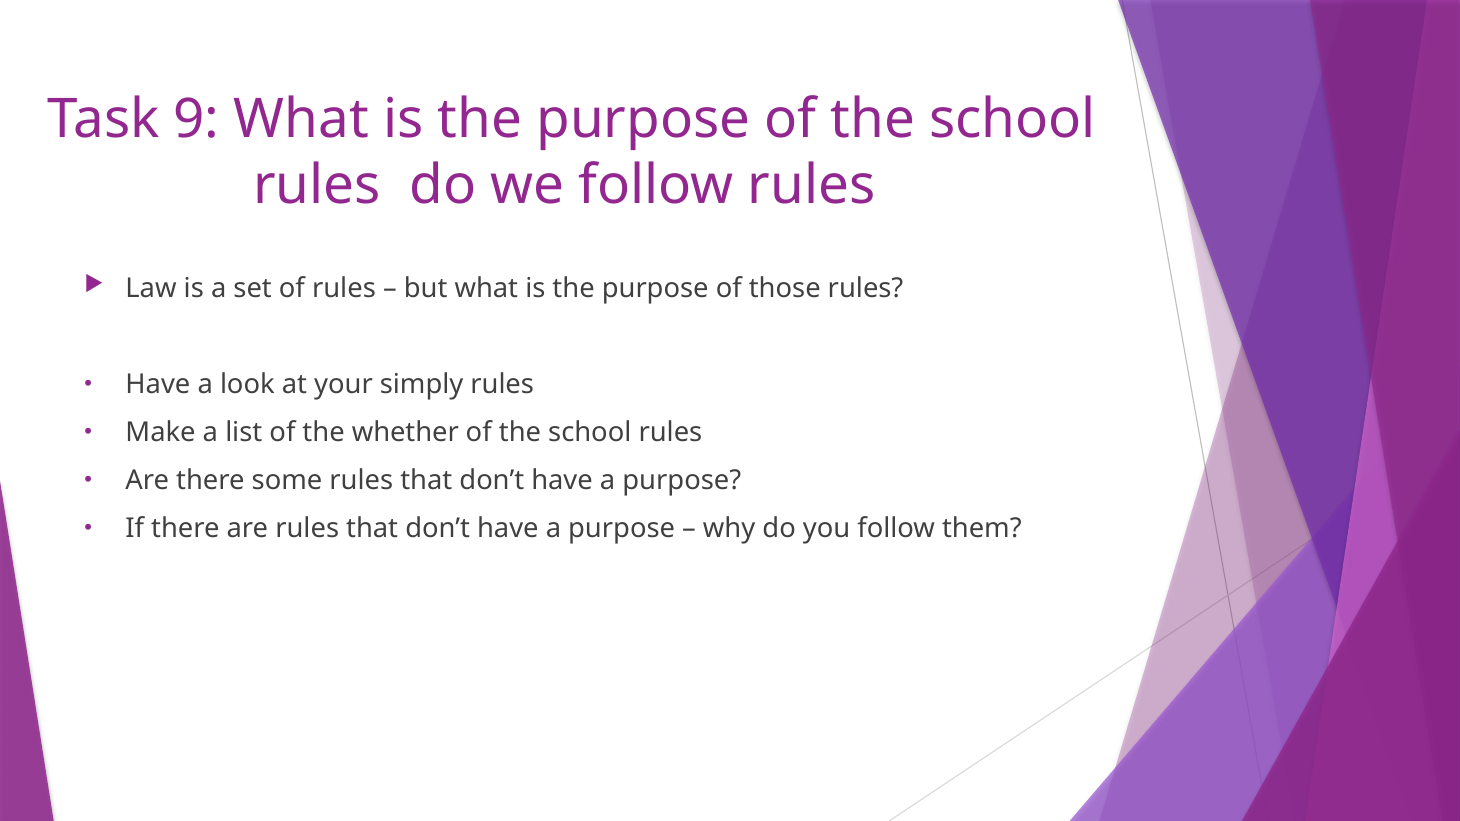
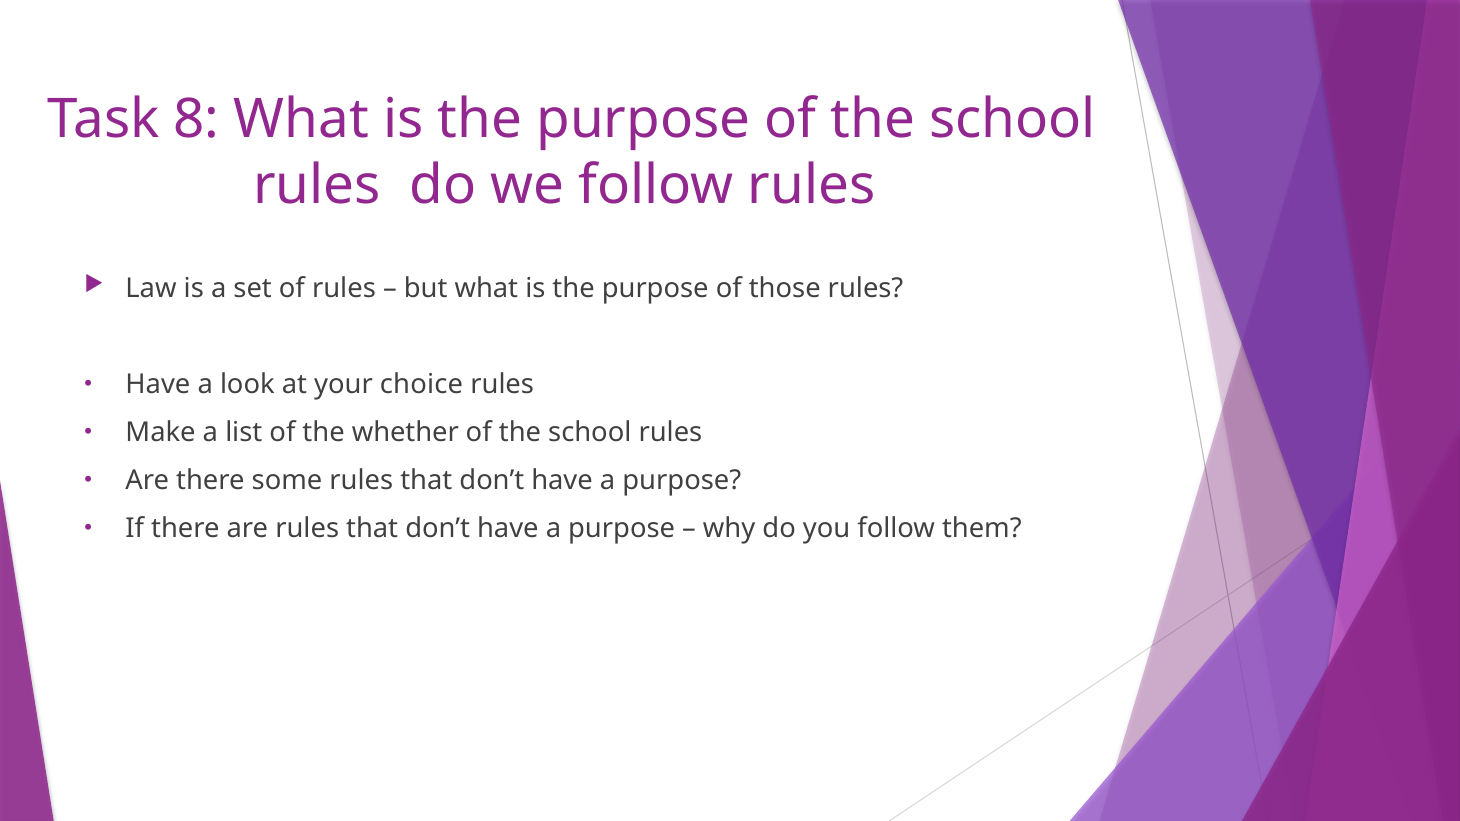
9: 9 -> 8
simply: simply -> choice
